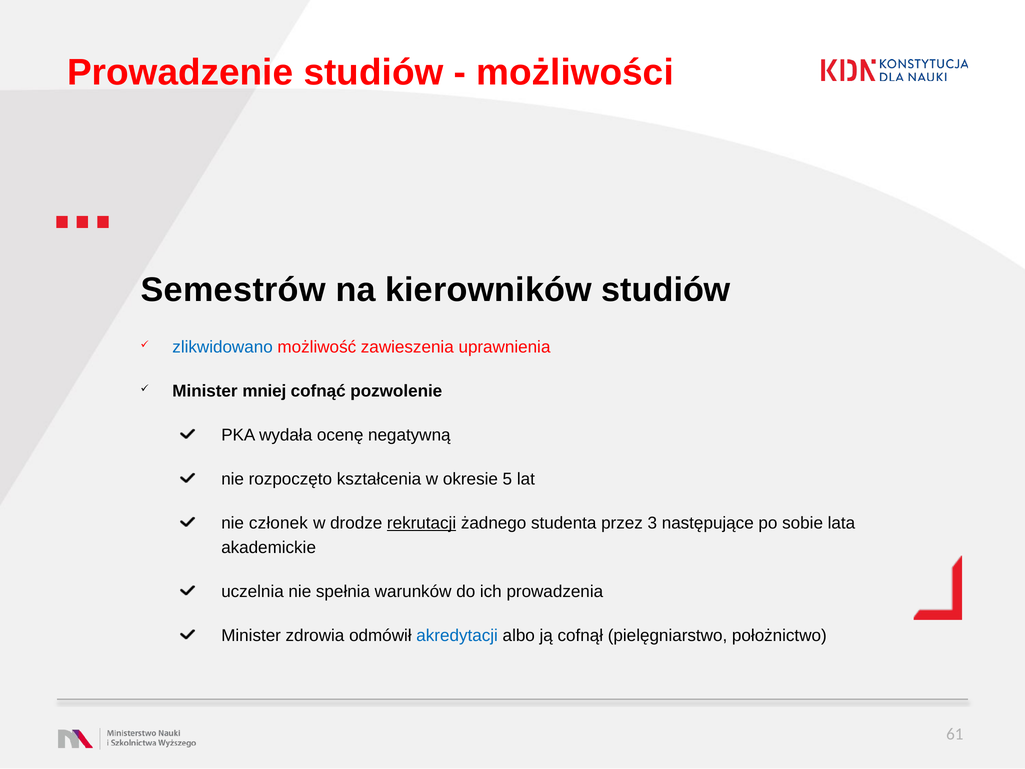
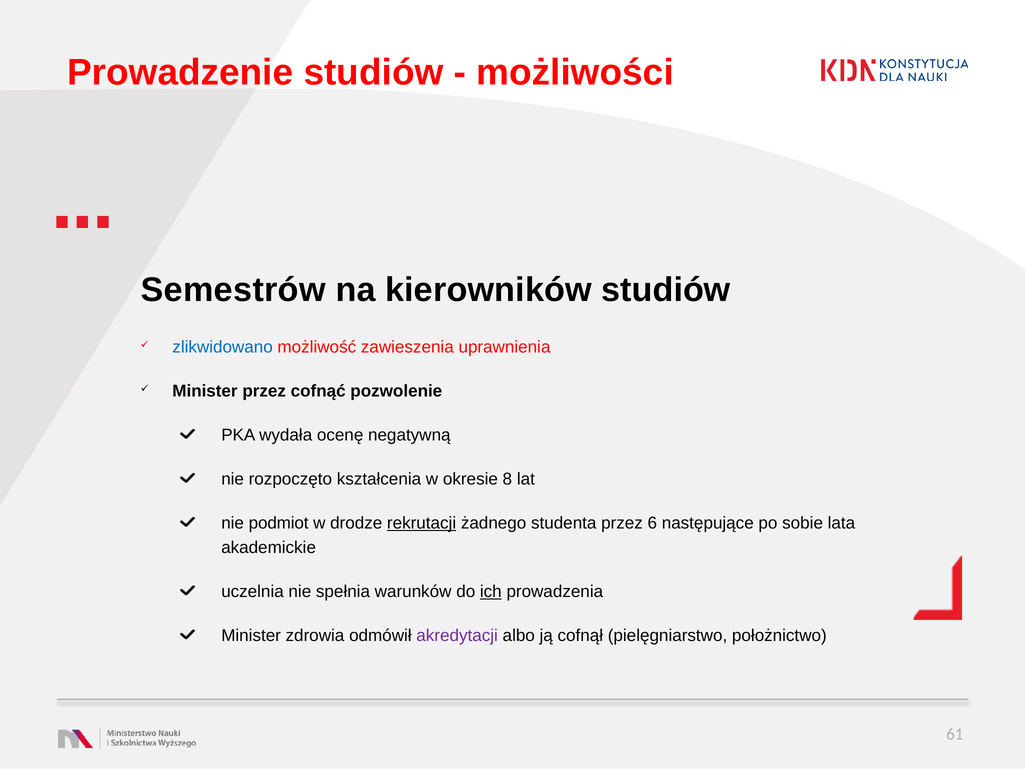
Minister mniej: mniej -> przez
5: 5 -> 8
członek: członek -> podmiot
3: 3 -> 6
ich underline: none -> present
akredytacji colour: blue -> purple
